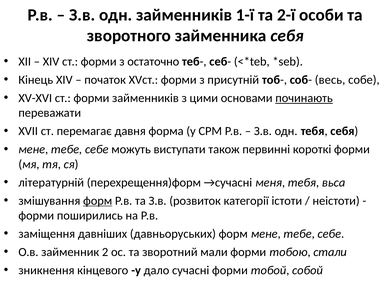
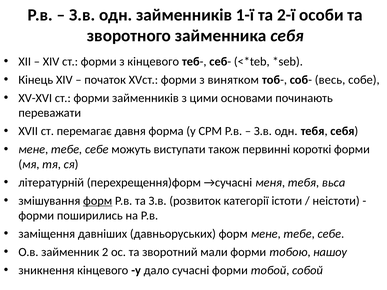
з остаточно: остаточно -> кінцевого
присутній: присутній -> винятком
починають underline: present -> none
стали: стали -> нашоу
